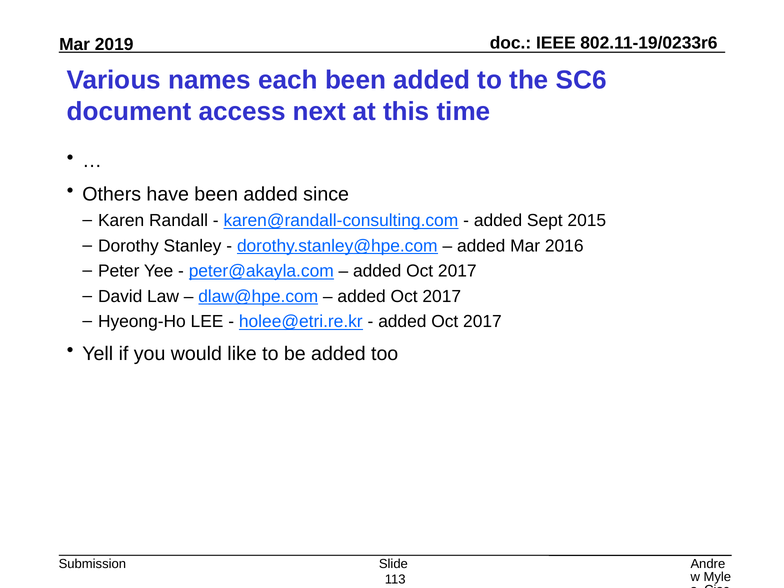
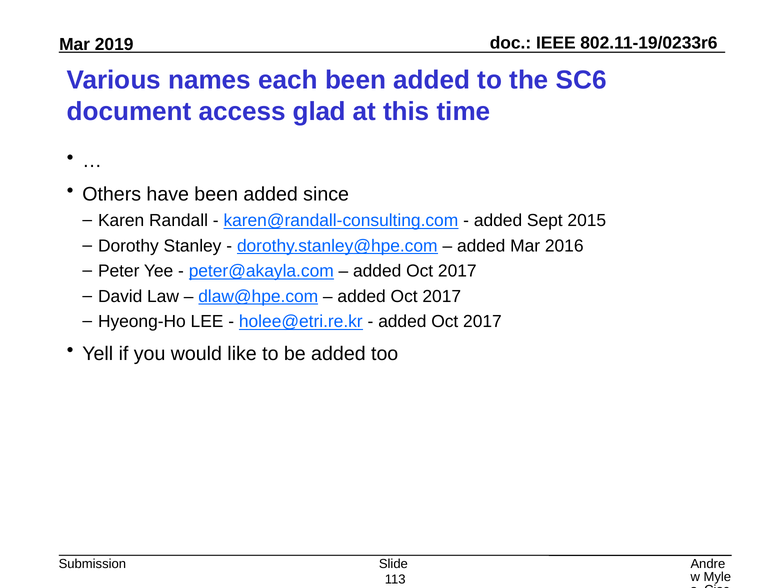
next: next -> glad
